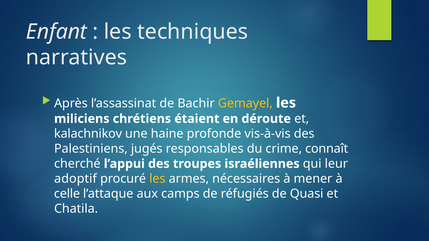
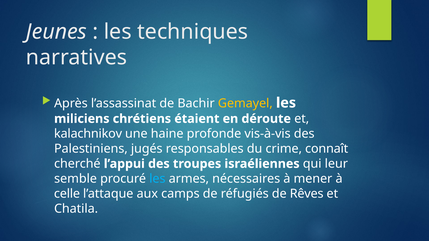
Enfant: Enfant -> Jeunes
adoptif: adoptif -> semble
les at (157, 179) colour: yellow -> light blue
Quasi: Quasi -> Rêves
